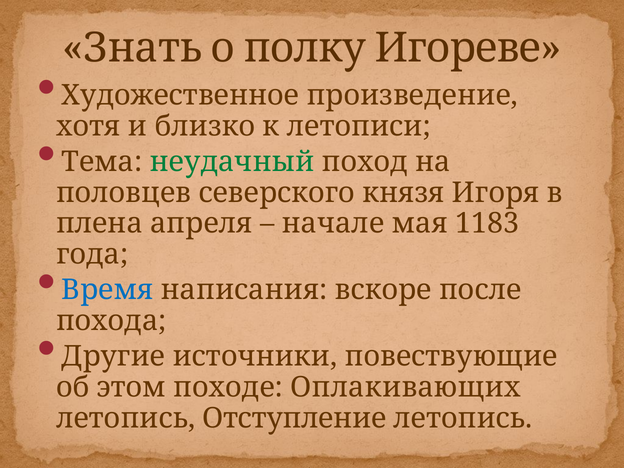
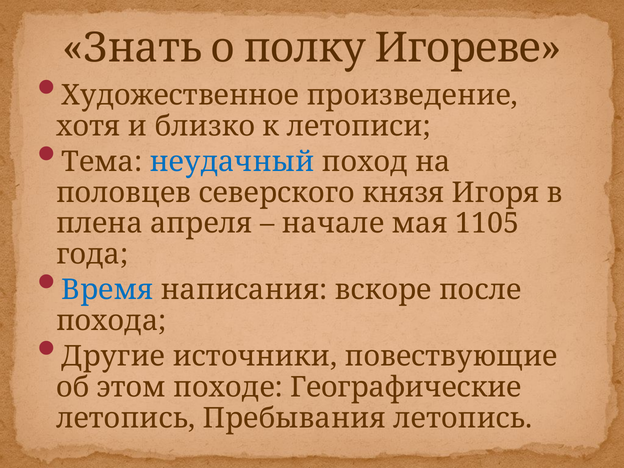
неудачный colour: green -> blue
1183: 1183 -> 1105
Оплакивающих: Оплакивающих -> Географические
Отступление: Отступление -> Пребывания
